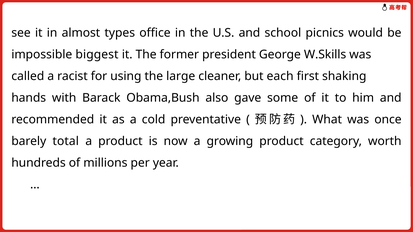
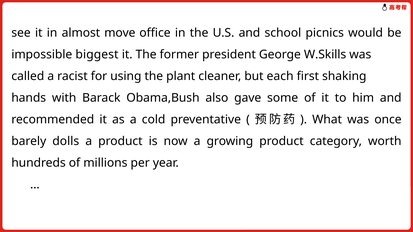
types: types -> move
large: large -> plant
total: total -> dolls
